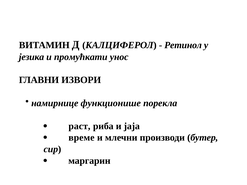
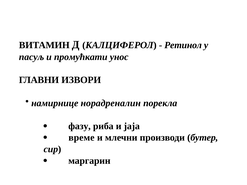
језика: језика -> пасуљ
функционише: функционише -> норадреналин
раст: раст -> фазу
